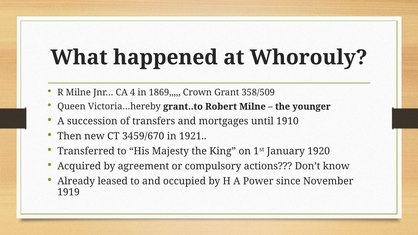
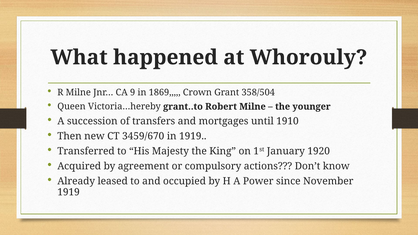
4: 4 -> 9
358/509: 358/509 -> 358/504
in 1921: 1921 -> 1919
